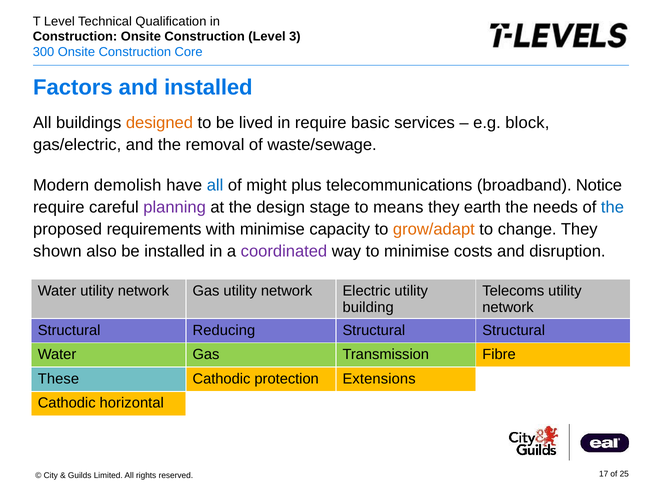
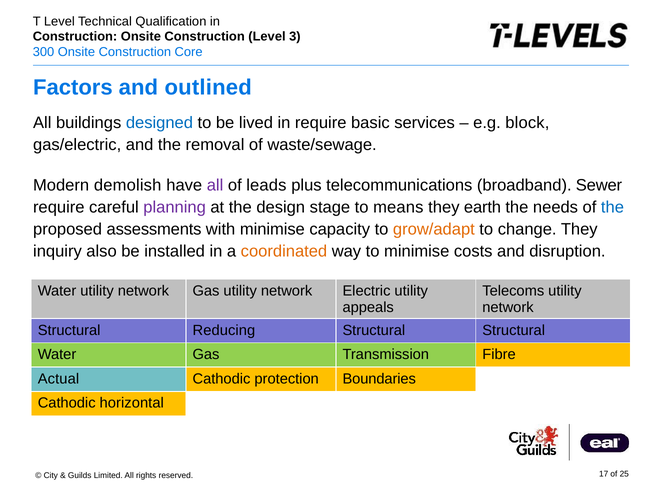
and installed: installed -> outlined
designed colour: orange -> blue
all at (215, 185) colour: blue -> purple
might: might -> leads
Notice: Notice -> Sewer
requirements: requirements -> assessments
shown: shown -> inquiry
coordinated colour: purple -> orange
building: building -> appeals
These: These -> Actual
Extensions: Extensions -> Boundaries
